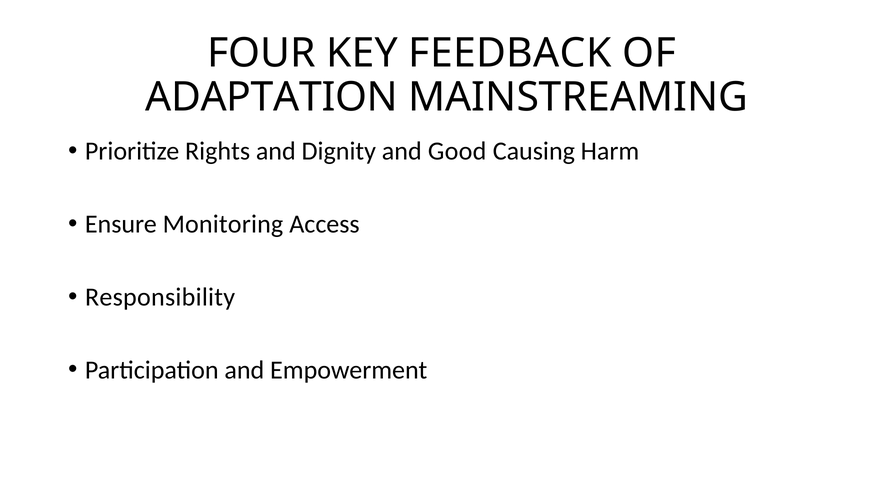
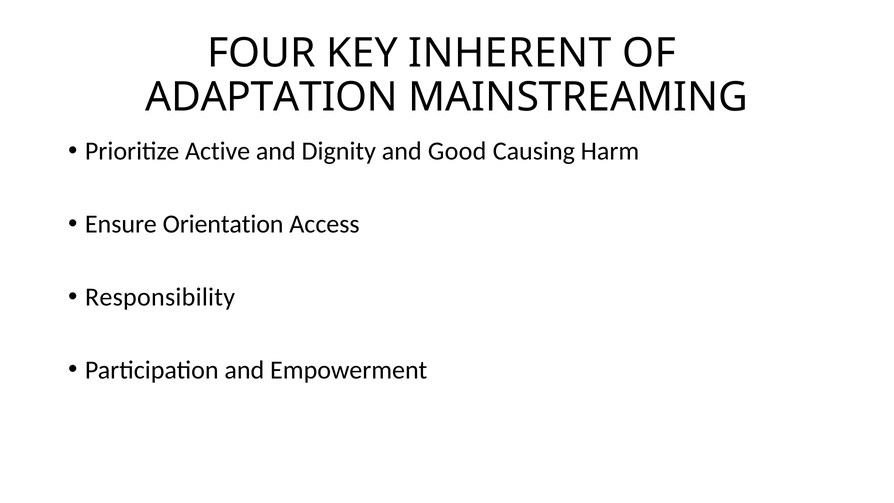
FEEDBACK: FEEDBACK -> INHERENT
Rights: Rights -> Active
Monitoring: Monitoring -> Orientation
